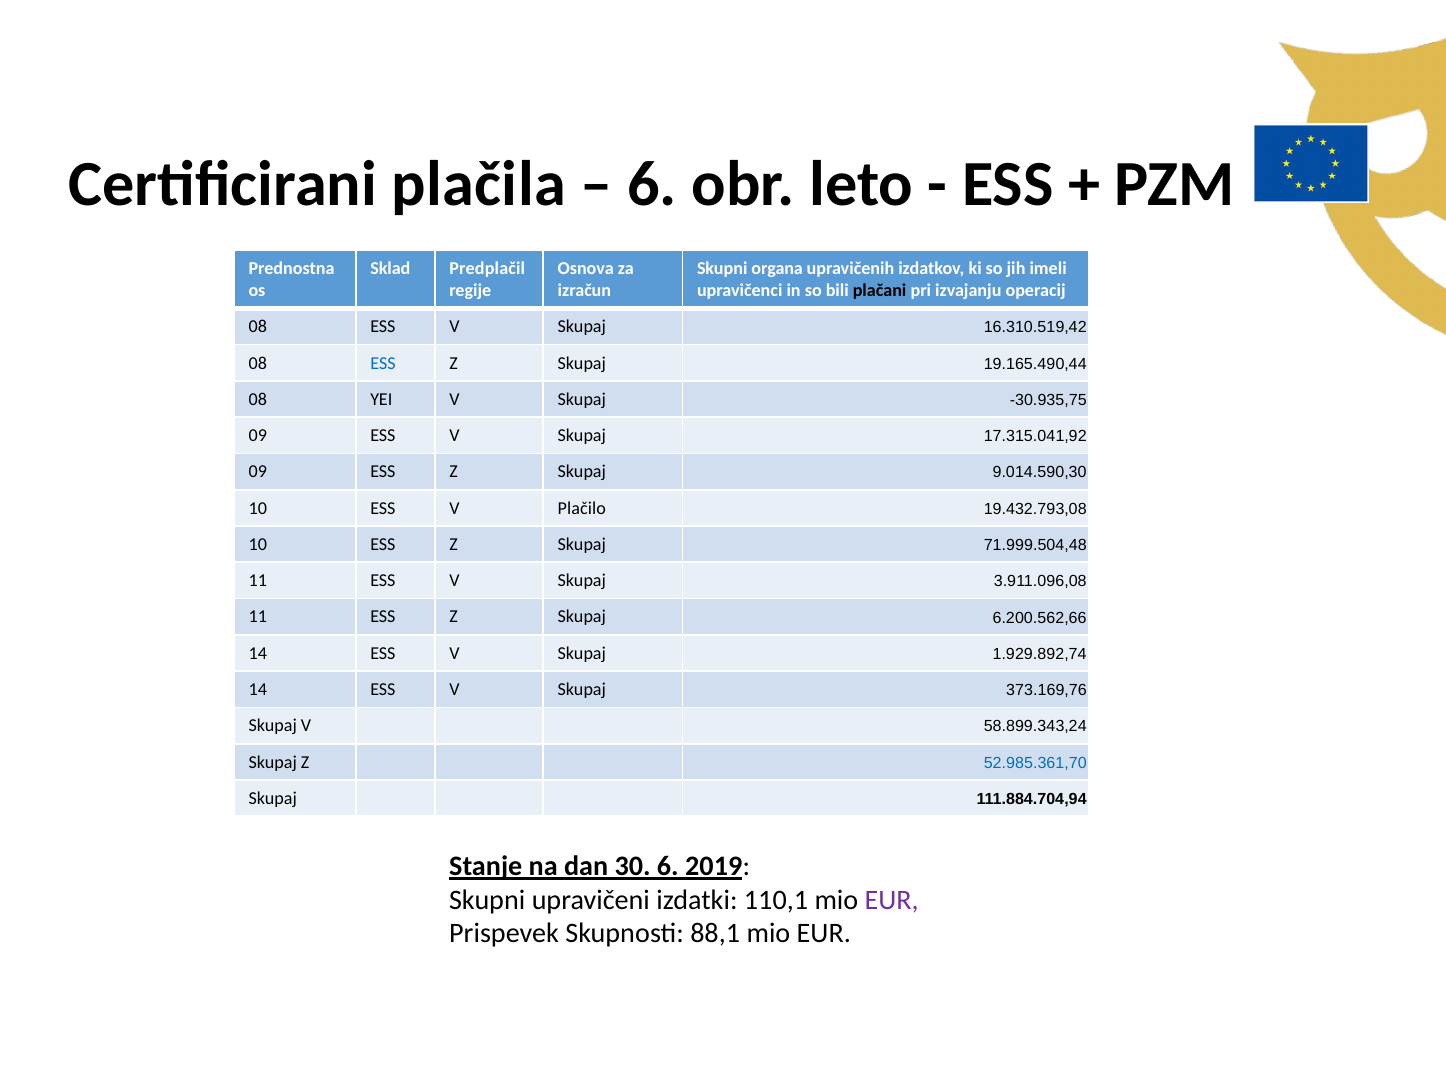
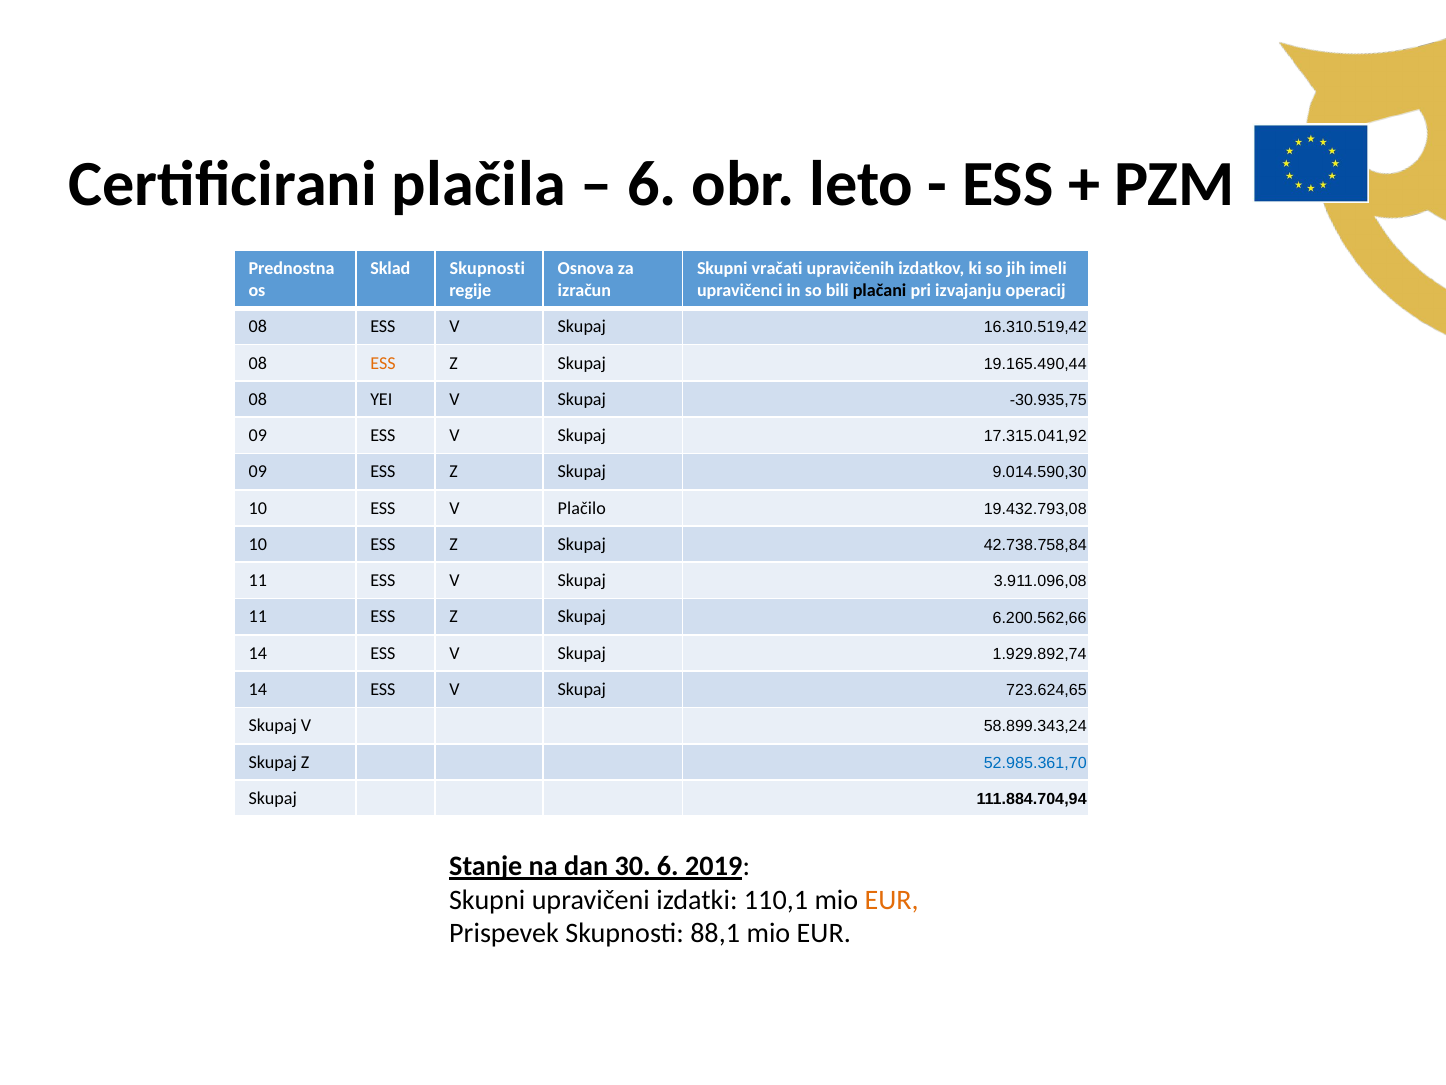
Sklad Predplačil: Predplačil -> Skupnosti
organa: organa -> vračati
ESS at (383, 363) colour: blue -> orange
71.999.504,48: 71.999.504,48 -> 42.738.758,84
373.169,76: 373.169,76 -> 723.624,65
EUR at (892, 899) colour: purple -> orange
